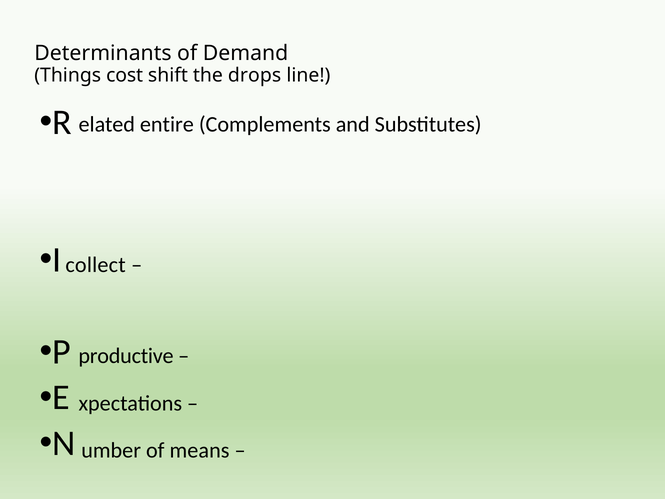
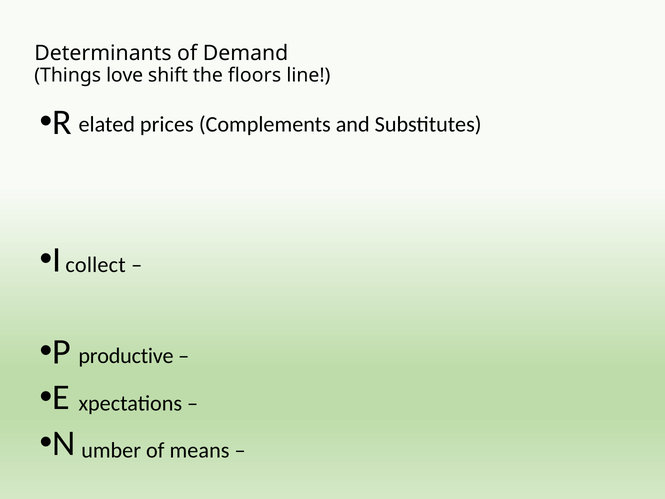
cost: cost -> love
drops: drops -> floors
entire: entire -> prices
